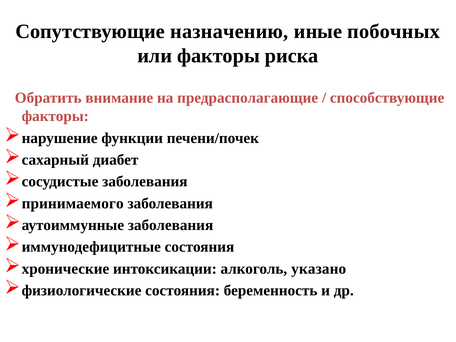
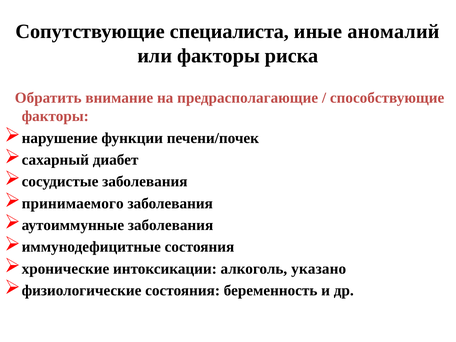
назначению: назначению -> специалиста
побочных: побочных -> аномалий
